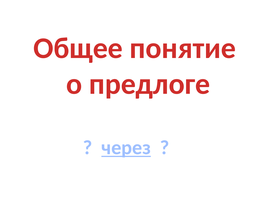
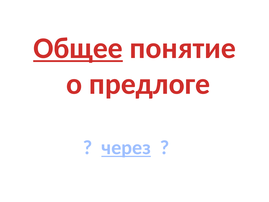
Общее underline: none -> present
